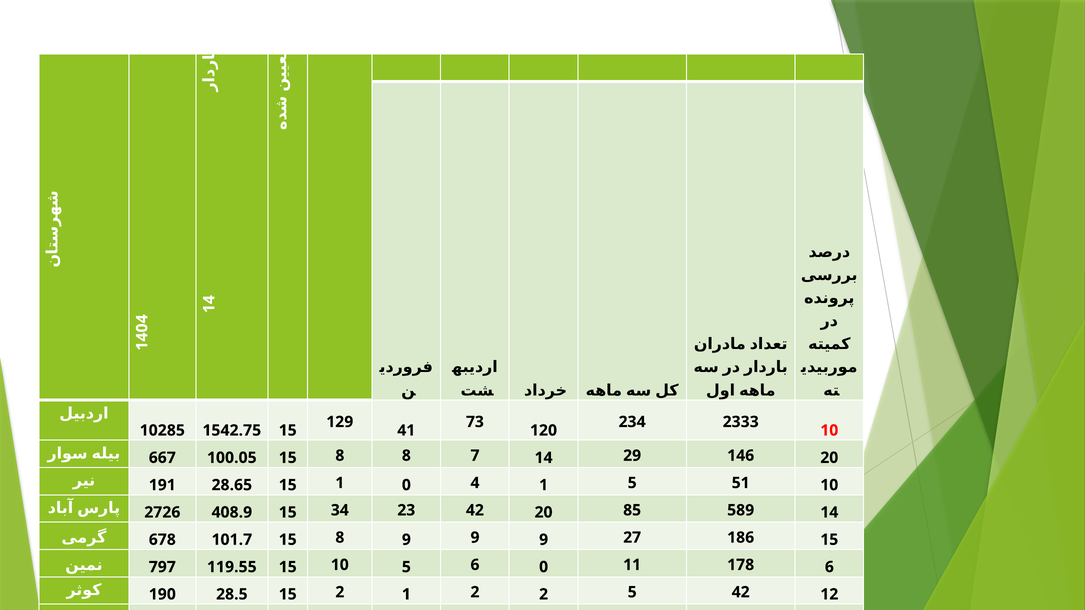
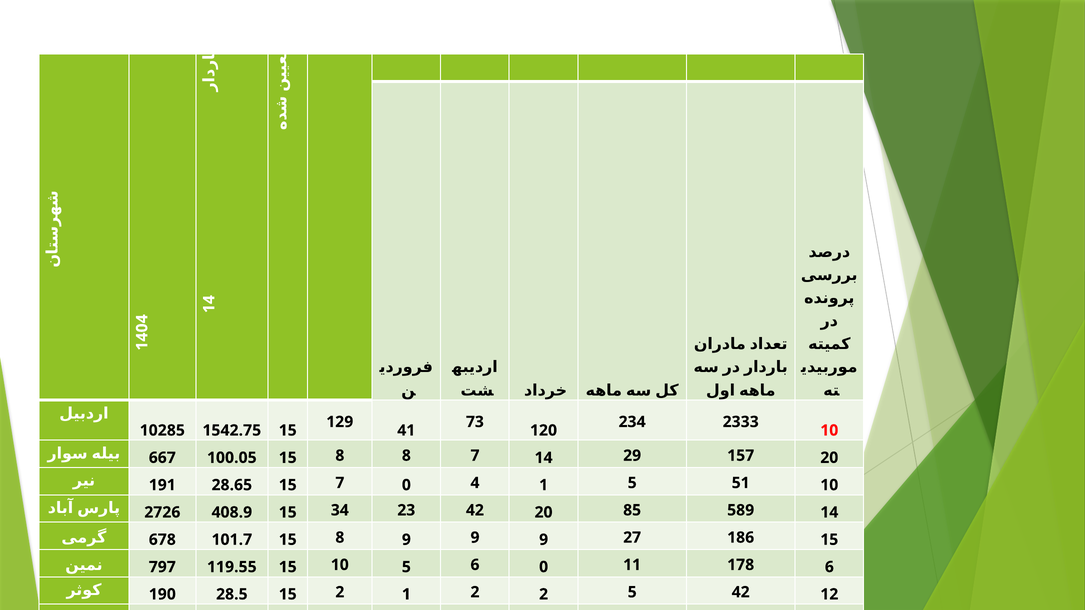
146: 146 -> 157
1 at (340, 483): 1 -> 7
